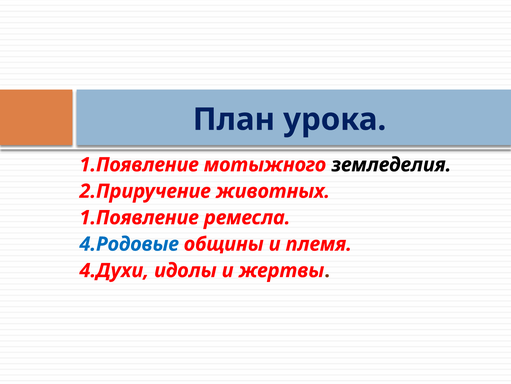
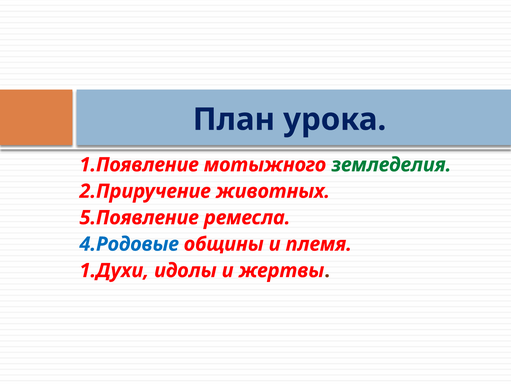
земледелия colour: black -> green
1.Появление at (139, 217): 1.Появление -> 5.Появление
4.Духи: 4.Духи -> 1.Духи
